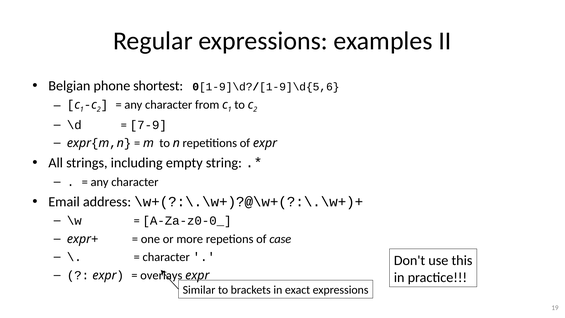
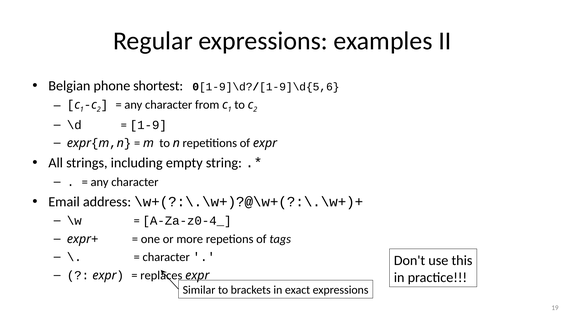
7-9: 7-9 -> 1-9
A-Za-z0-0_: A-Za-z0-0_ -> A-Za-z0-4_
case: case -> tags
overlays: overlays -> replaces
